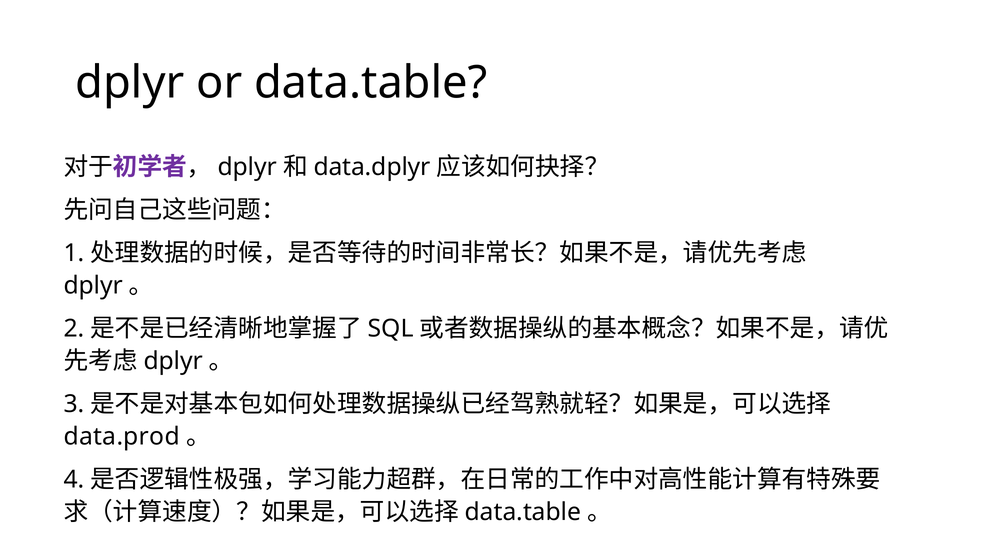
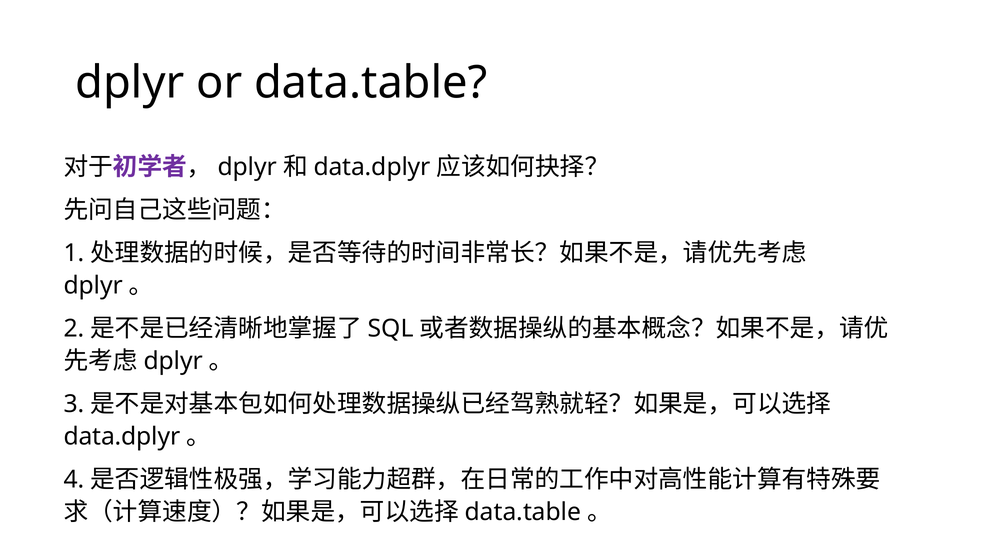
data.prod at (122, 437): data.prod -> data.dplyr
